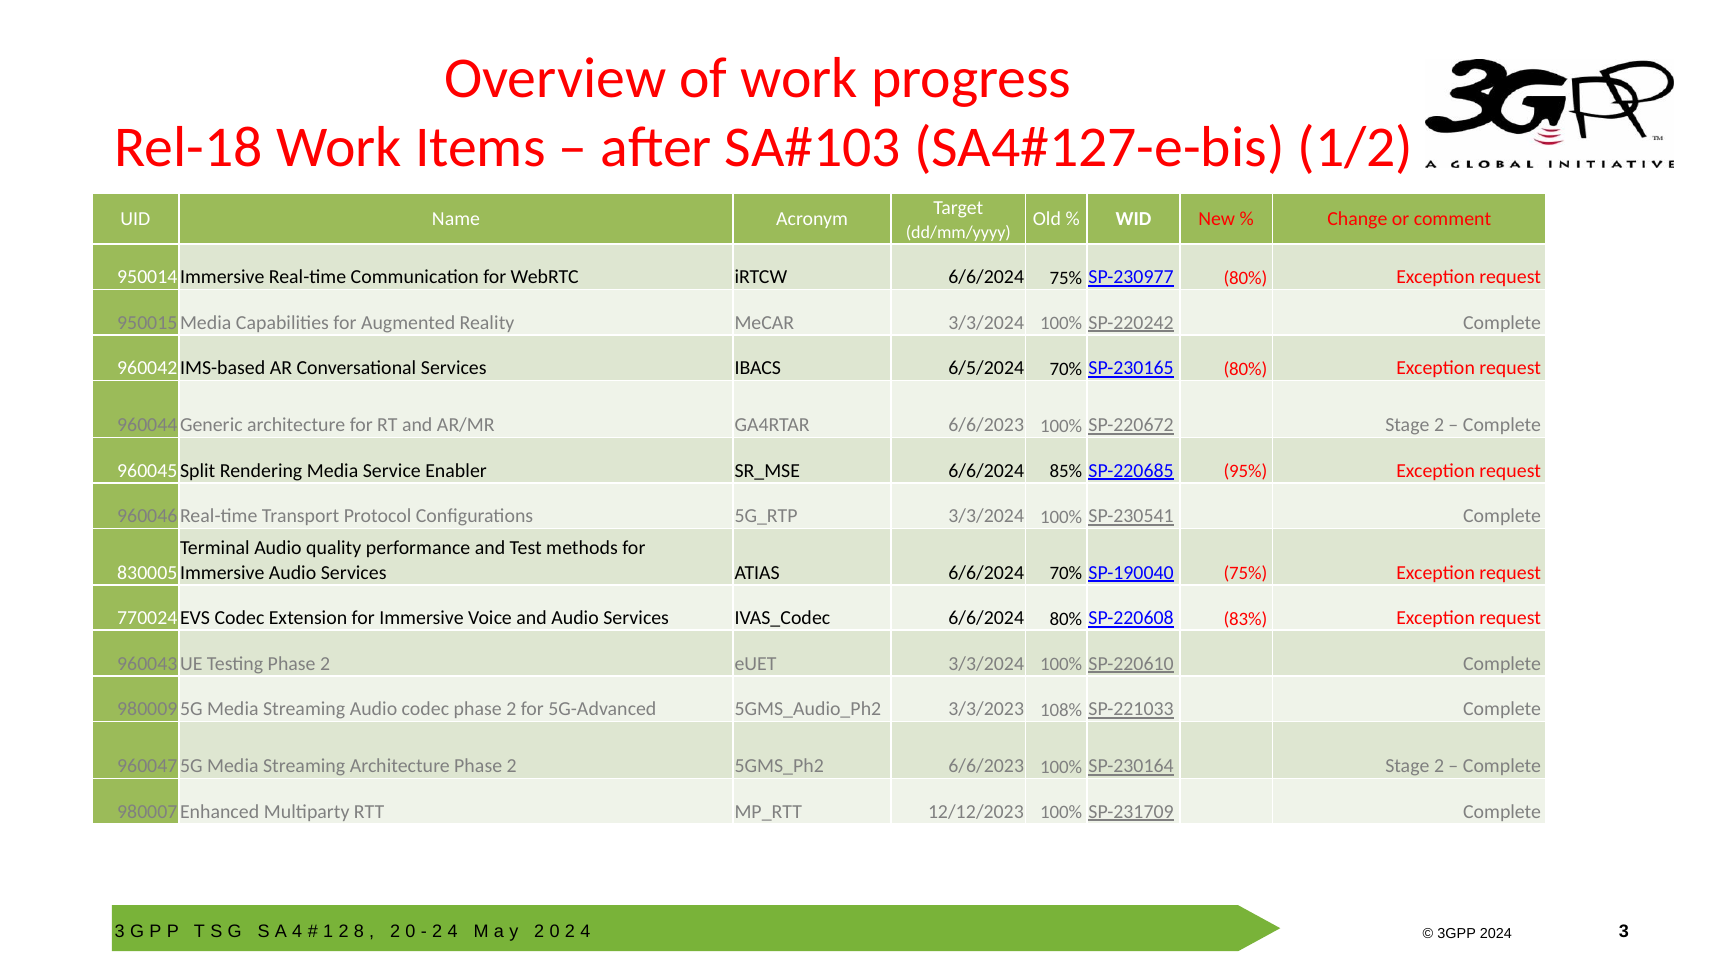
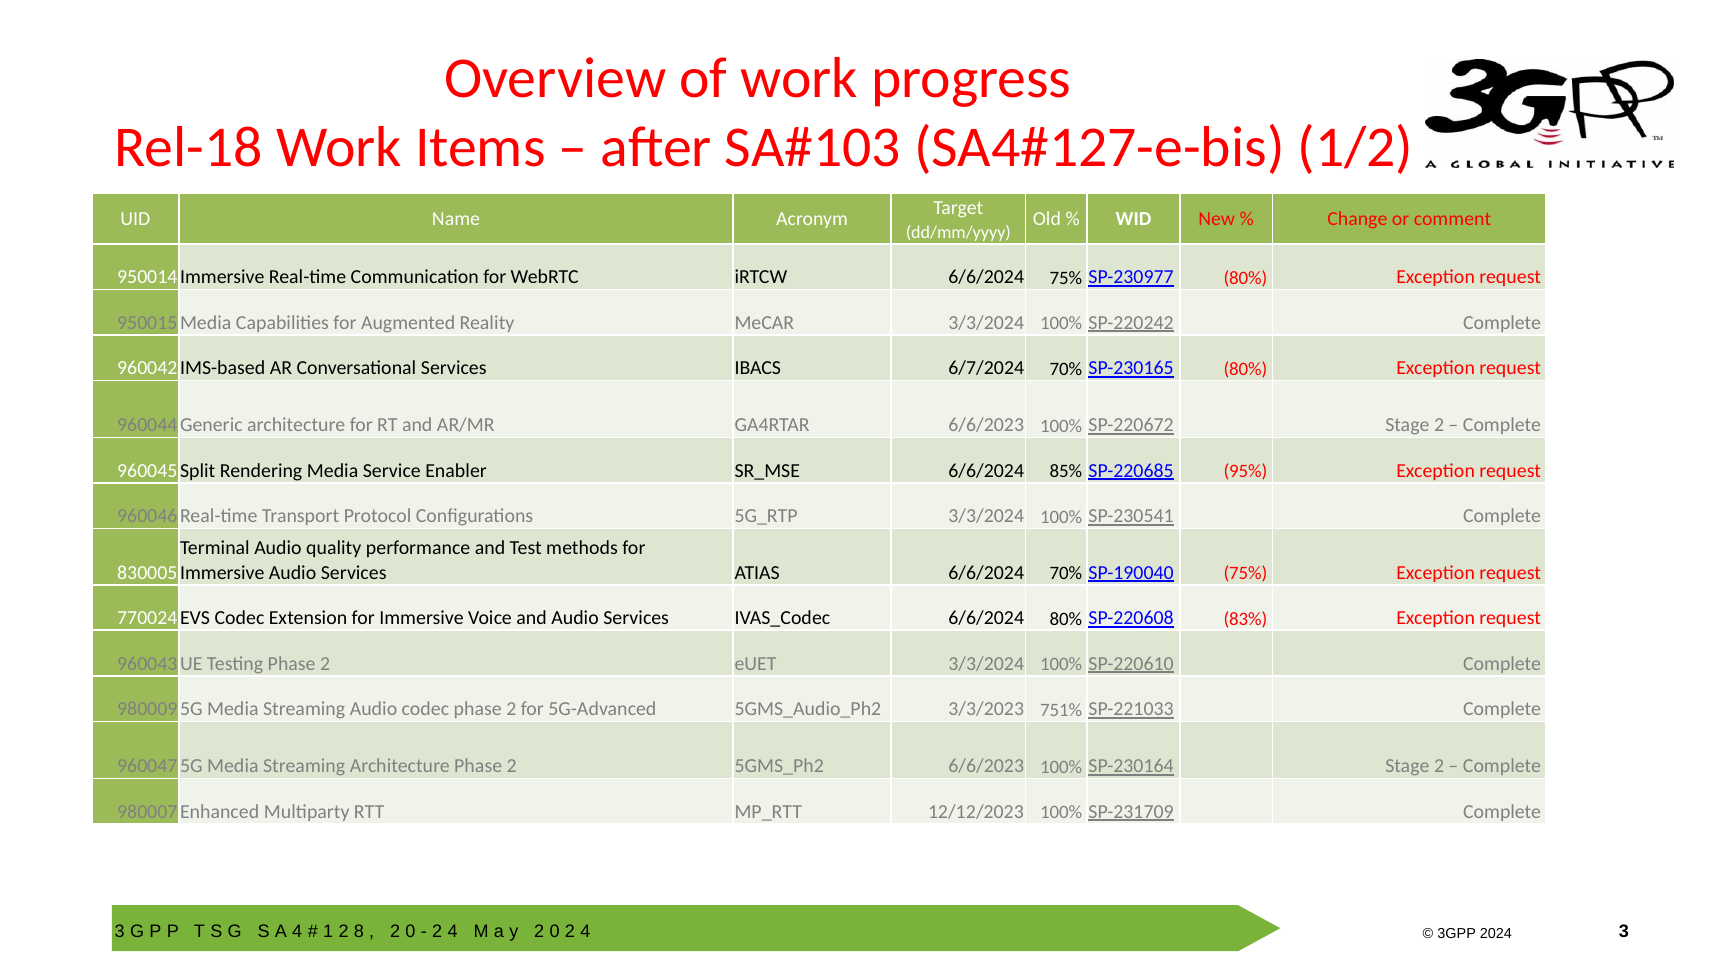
6/5/2024: 6/5/2024 -> 6/7/2024
108%: 108% -> 751%
